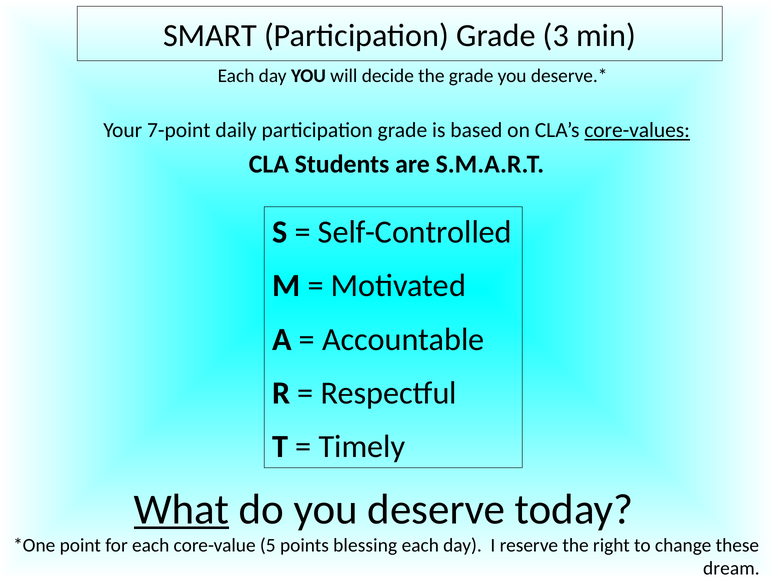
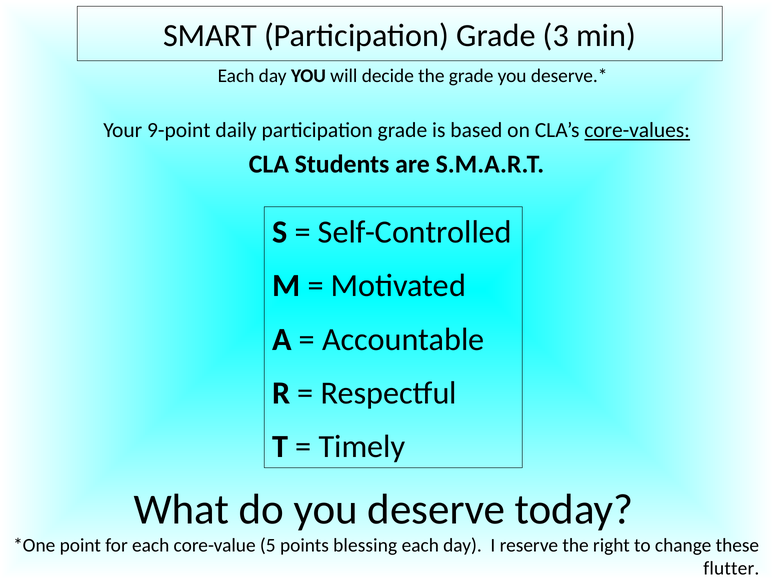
7-point: 7-point -> 9-point
What underline: present -> none
dream: dream -> flutter
